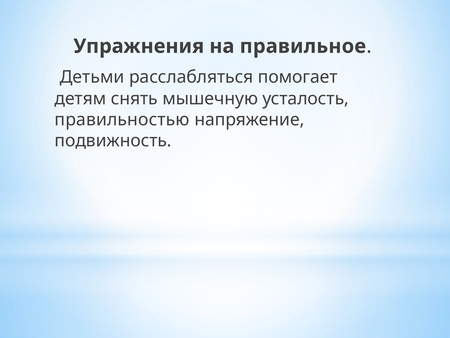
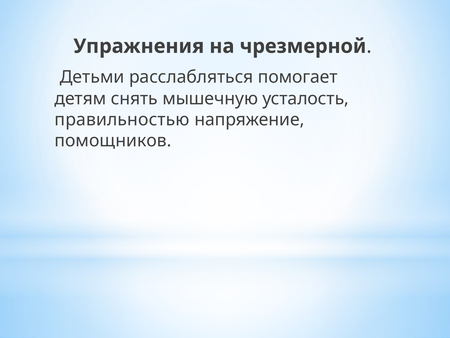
правильное: правильное -> чрезмерной
подвижность: подвижность -> помощников
